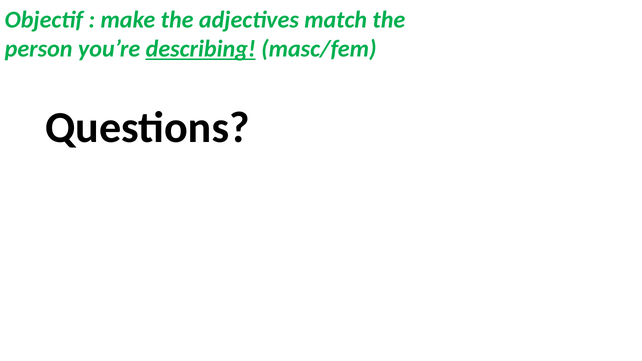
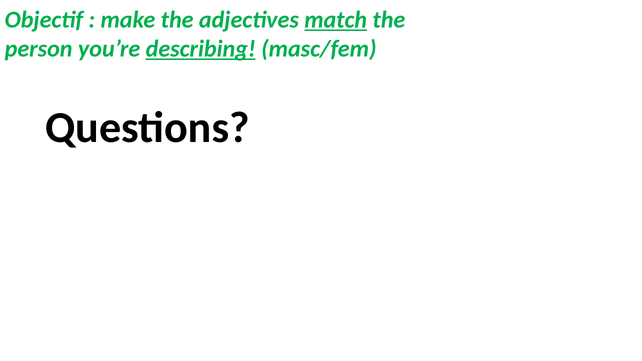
match underline: none -> present
